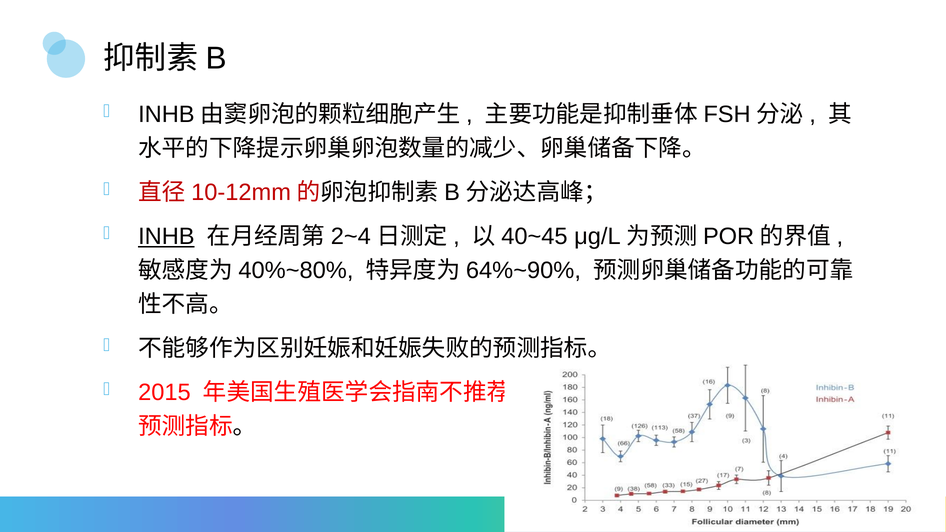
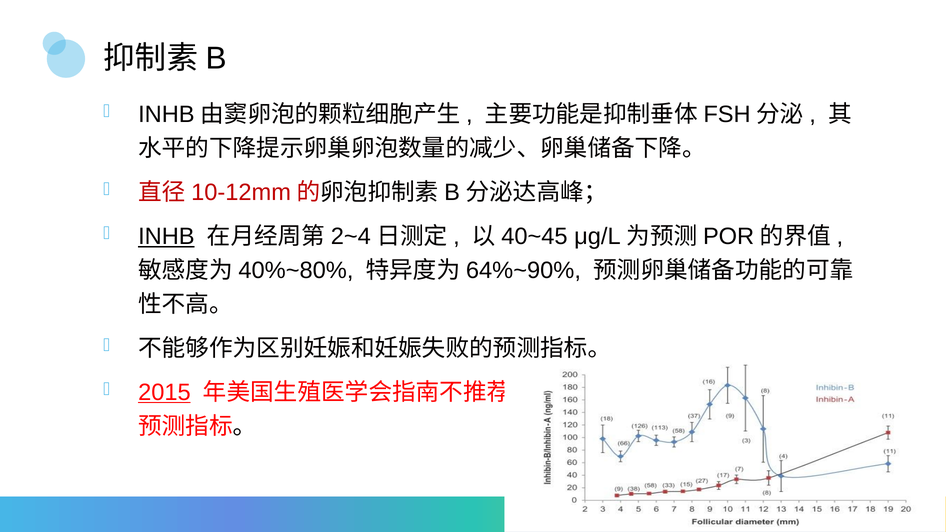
2015 underline: none -> present
